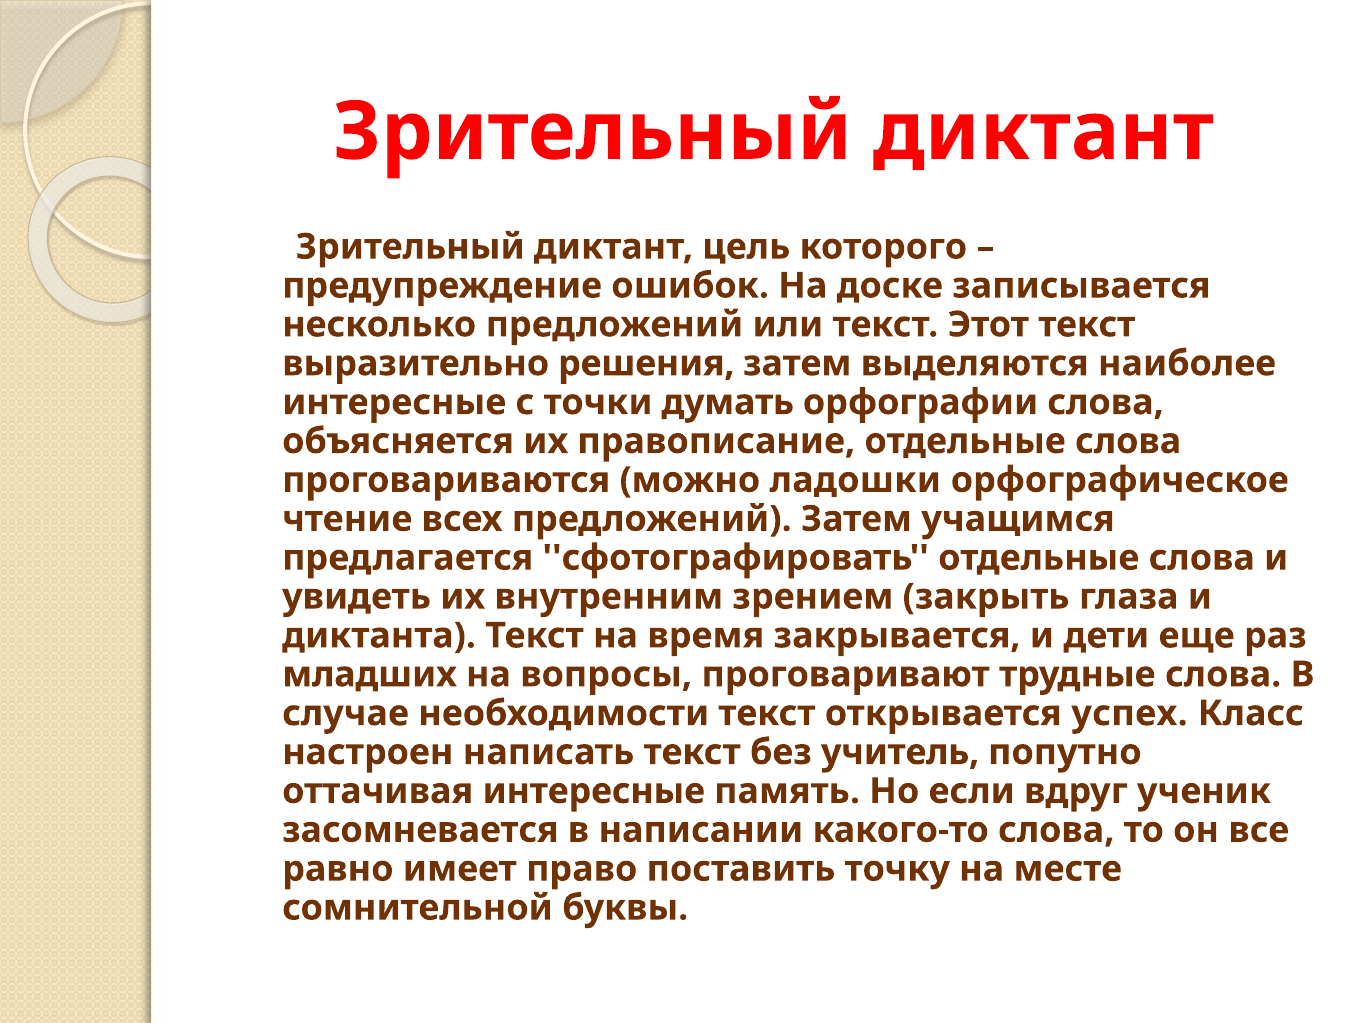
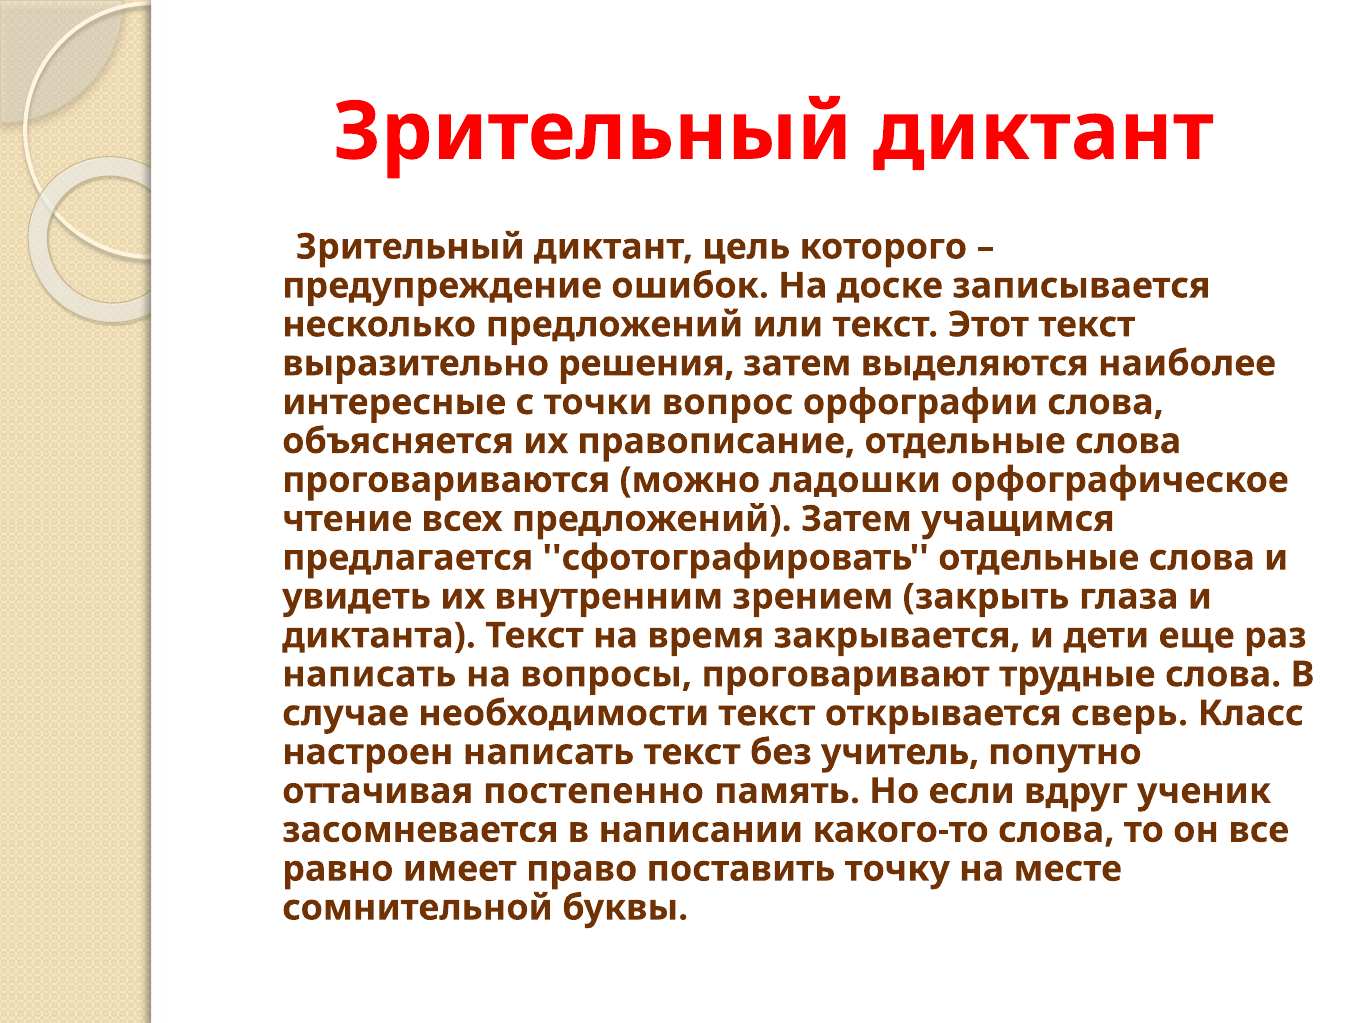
думать: думать -> вопрос
младших at (370, 674): младших -> написать
успех: успех -> сверь
оттачивая интересные: интересные -> постепенно
